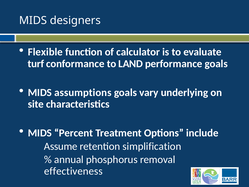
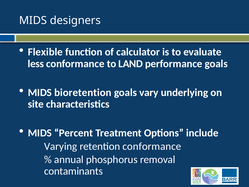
turf: turf -> less
assumptions: assumptions -> bioretention
Assume: Assume -> Varying
retention simplification: simplification -> conformance
effectiveness: effectiveness -> contaminants
